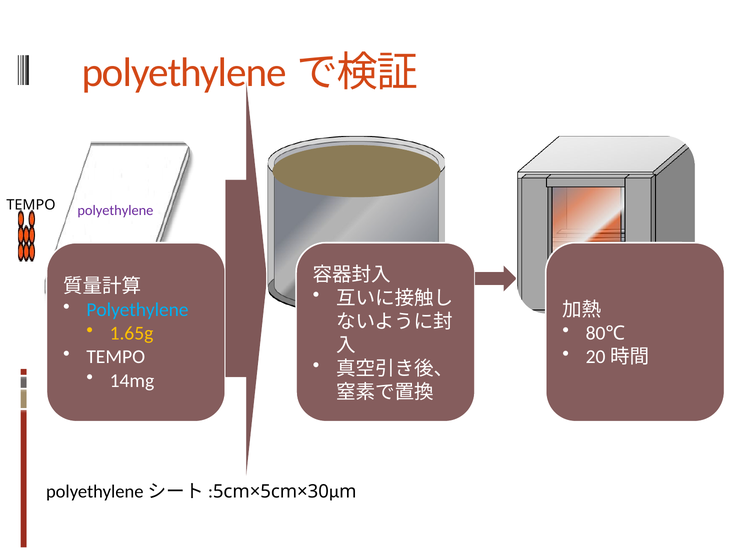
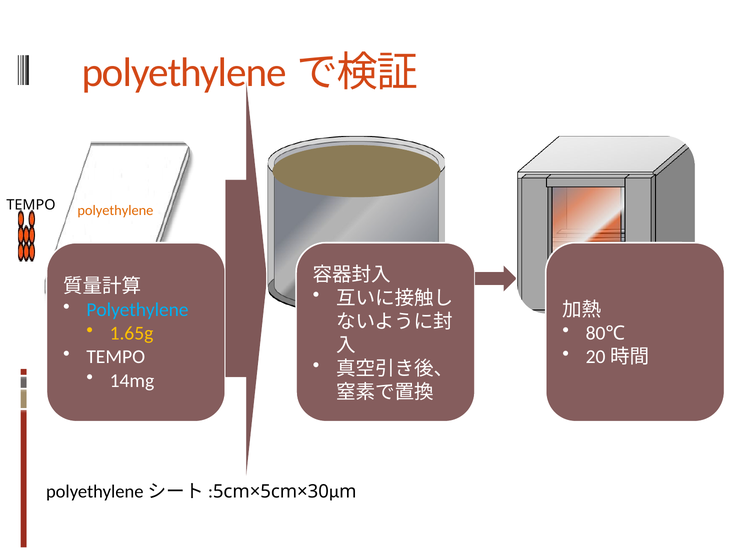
polyethylene at (115, 210) colour: purple -> orange
